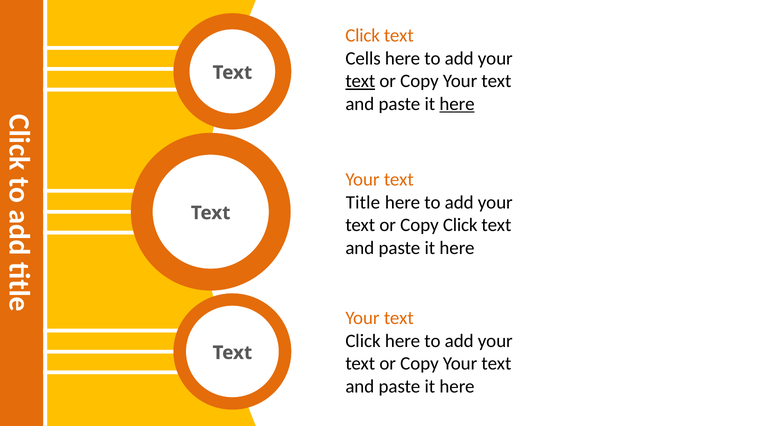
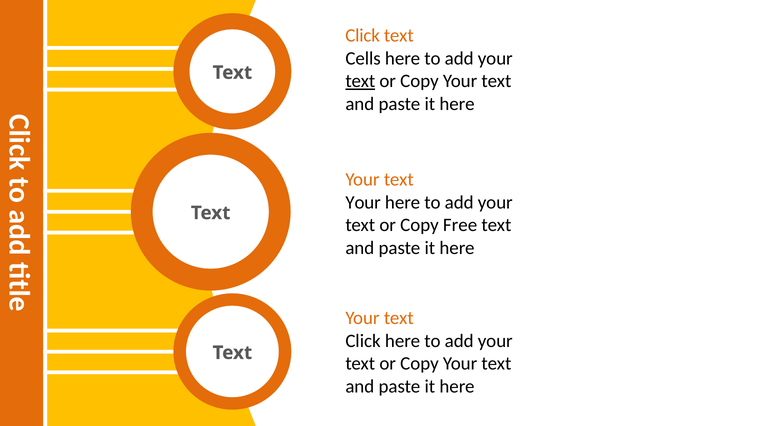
here at (457, 104) underline: present -> none
Title at (363, 202): Title -> Your
Copy Click: Click -> Free
